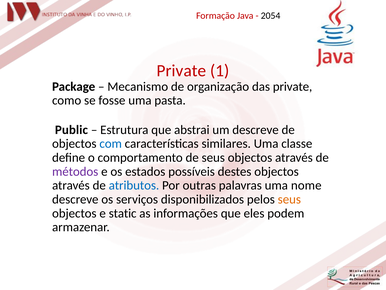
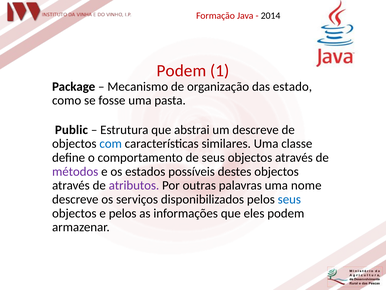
2054: 2054 -> 2014
Private at (181, 71): Private -> Podem
das private: private -> estado
atributos colour: blue -> purple
seus at (289, 199) colour: orange -> blue
e static: static -> pelos
